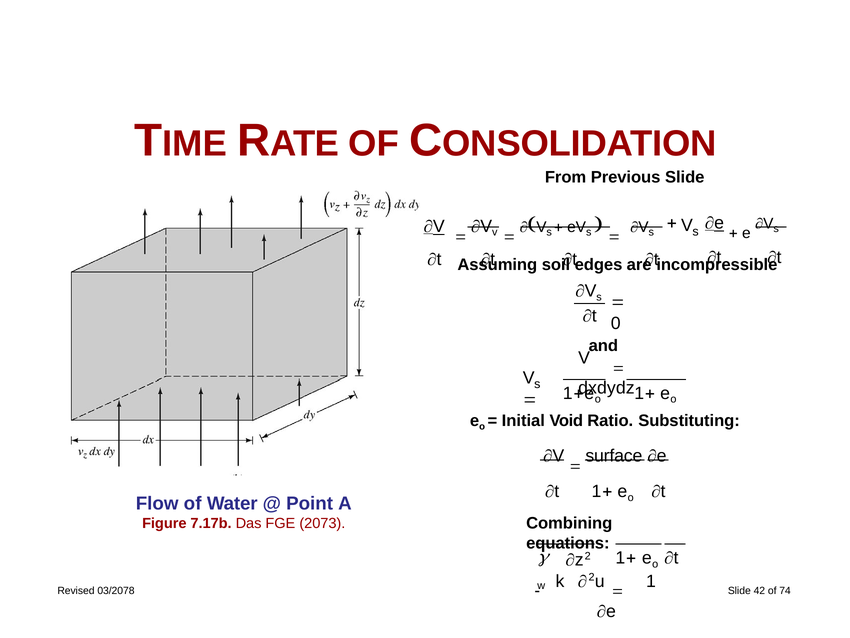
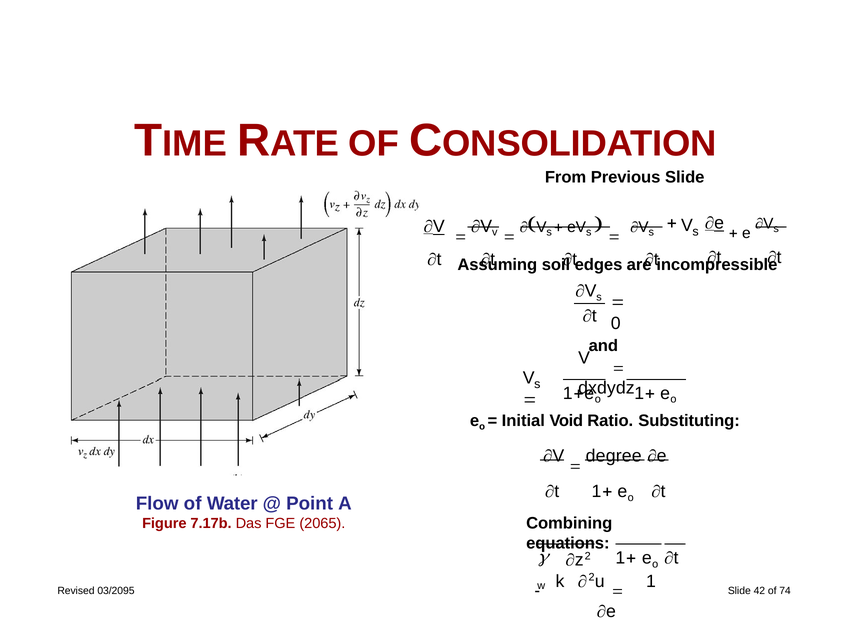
surface: surface -> degree
2073: 2073 -> 2065
03/2078: 03/2078 -> 03/2095
